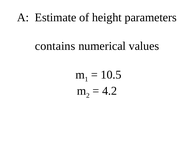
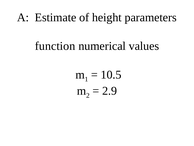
contains: contains -> function
4.2: 4.2 -> 2.9
